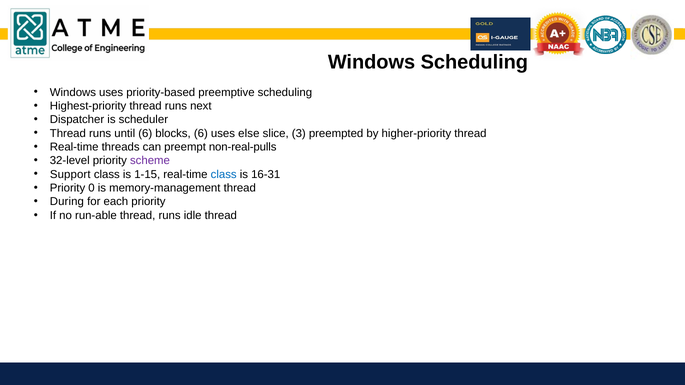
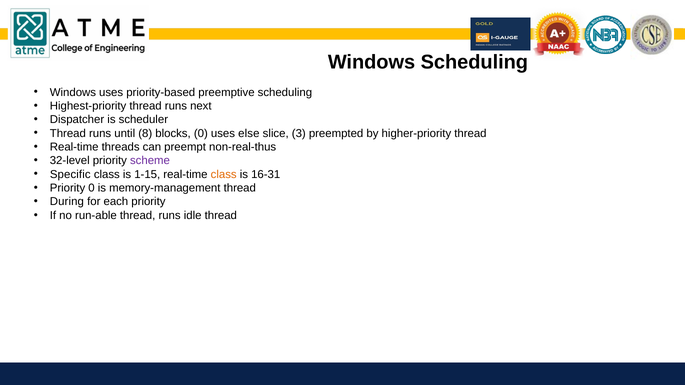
until 6: 6 -> 8
blocks 6: 6 -> 0
non-real-pulls: non-real-pulls -> non-real-thus
Support: Support -> Specific
class at (224, 175) colour: blue -> orange
